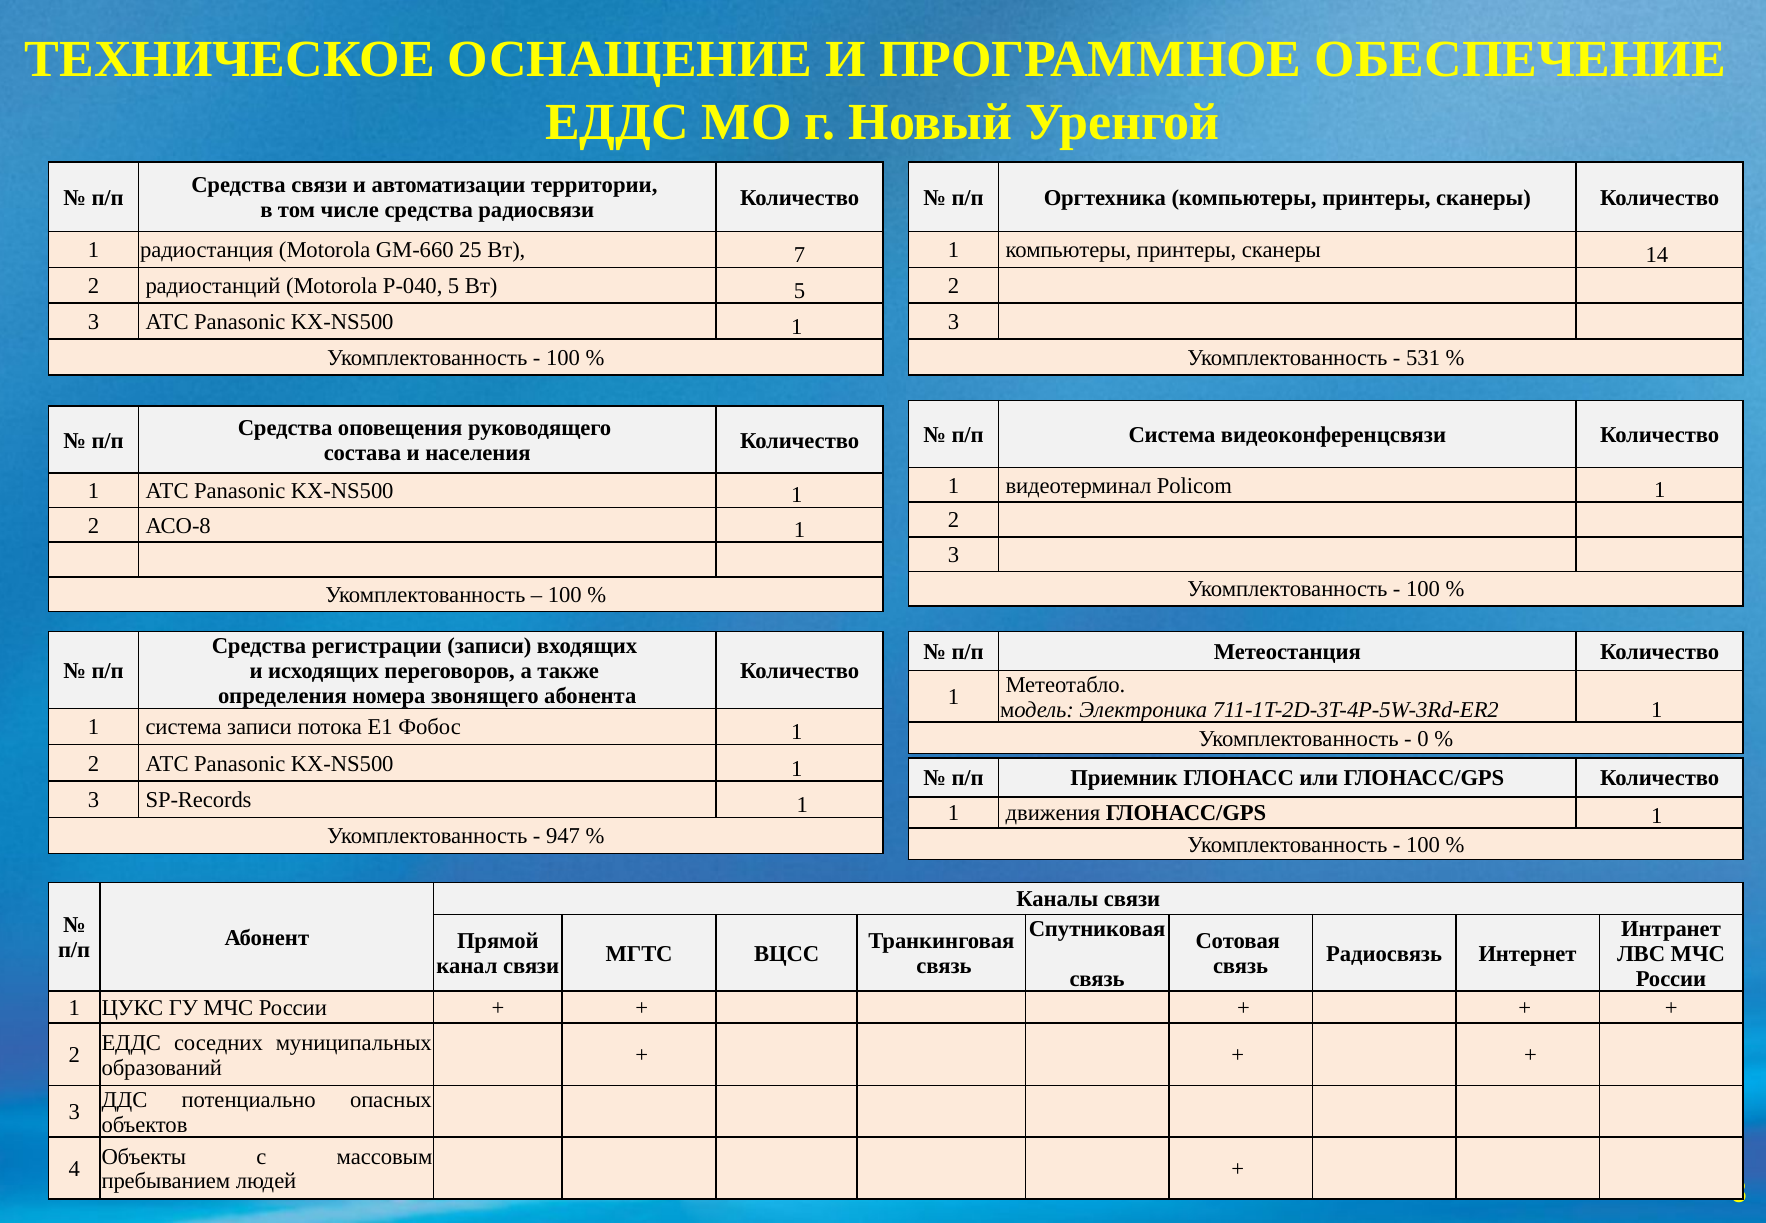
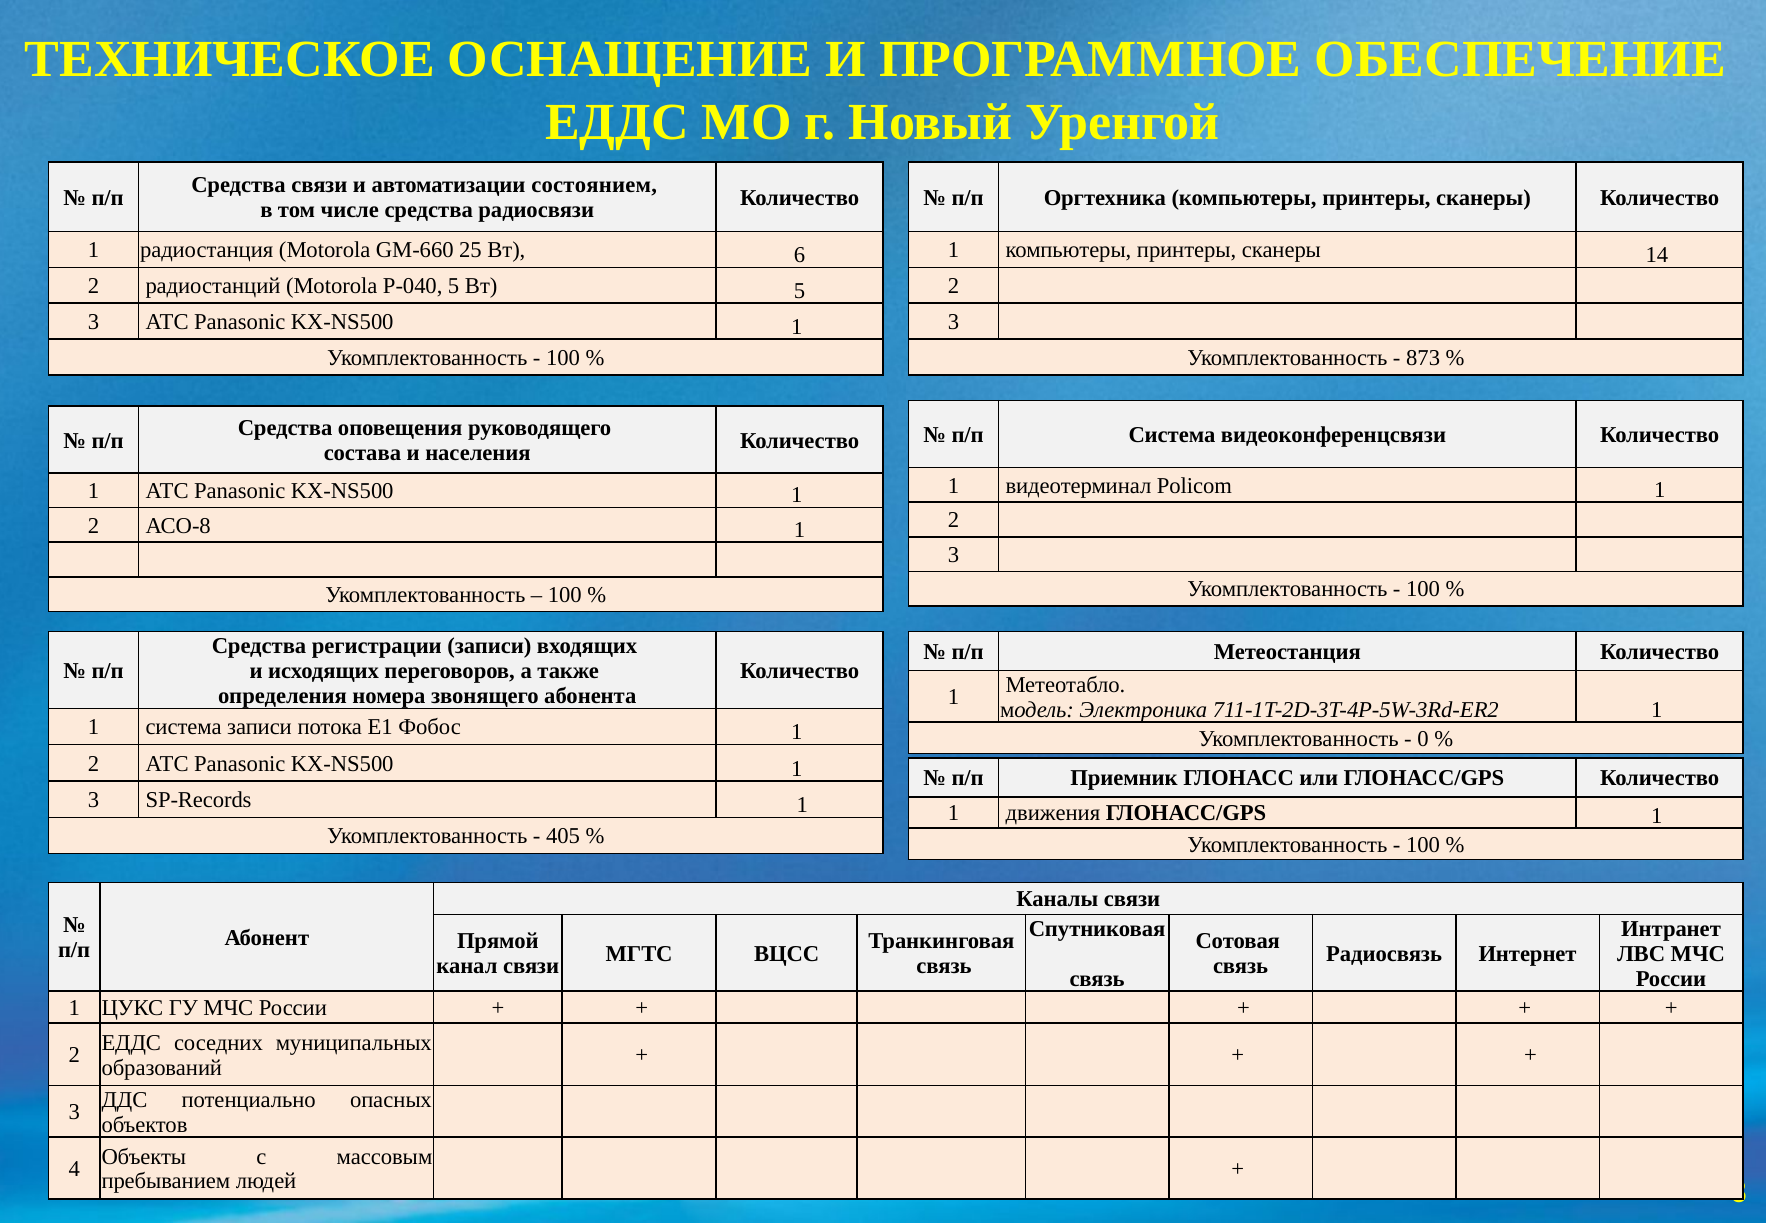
территории: территории -> состоянием
7: 7 -> 6
531: 531 -> 873
947: 947 -> 405
